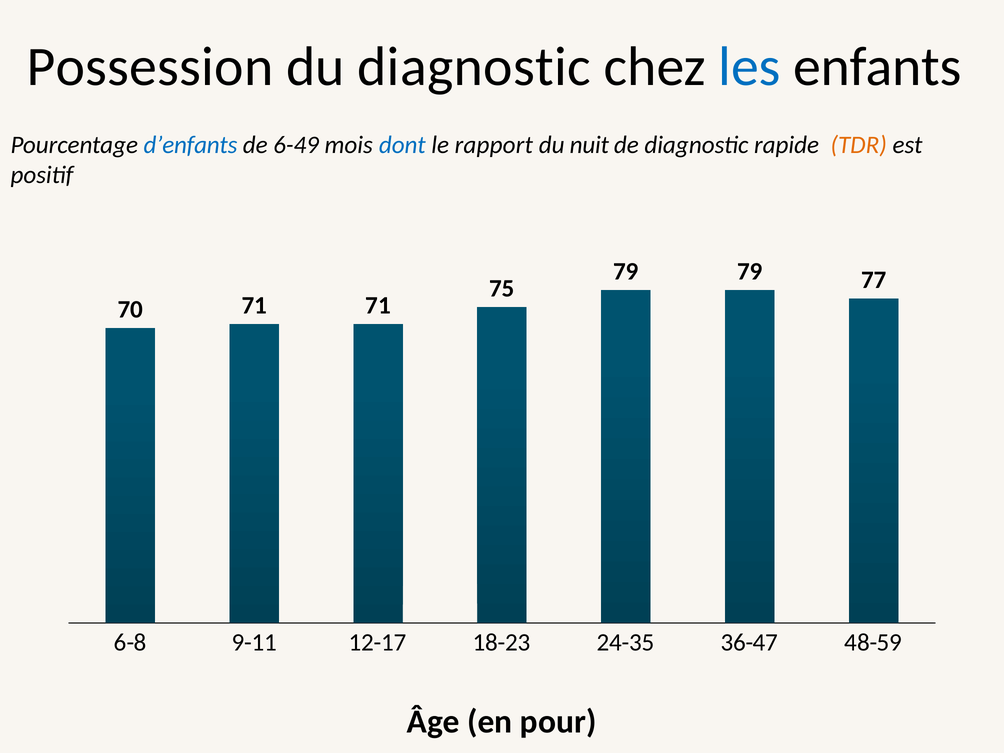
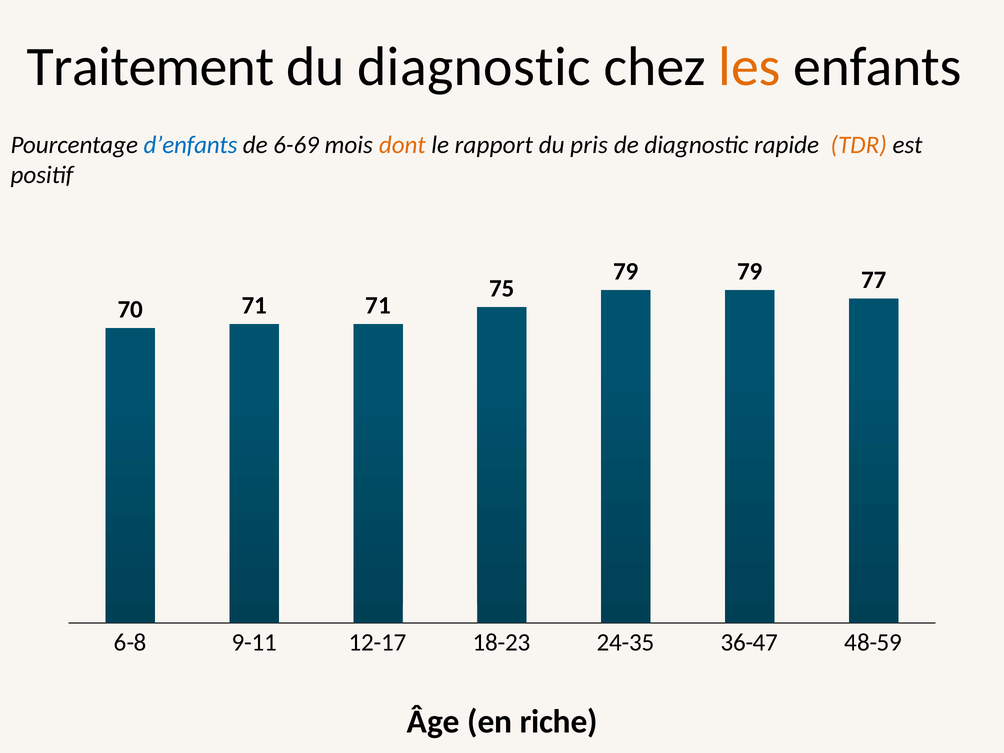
Possession: Possession -> Traitement
les colour: blue -> orange
6-49: 6-49 -> 6-69
dont colour: blue -> orange
nuit: nuit -> pris
pour: pour -> riche
